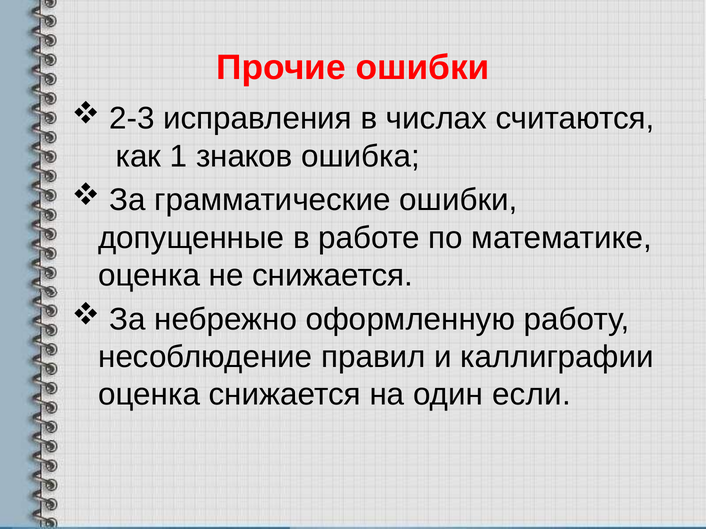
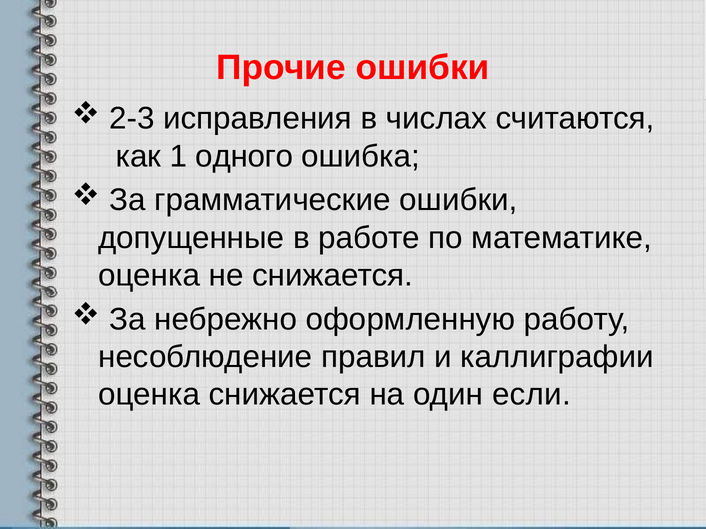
знаков: знаков -> одного
